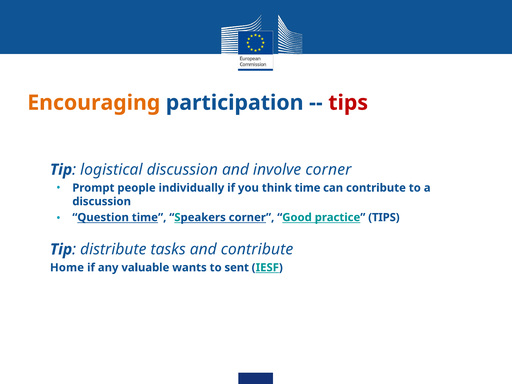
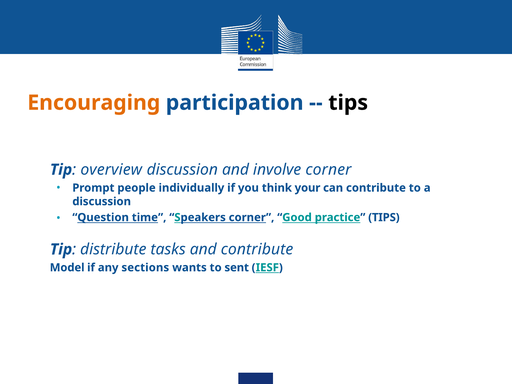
tips at (348, 103) colour: red -> black
logistical: logistical -> overview
think time: time -> your
Home: Home -> Model
valuable: valuable -> sections
